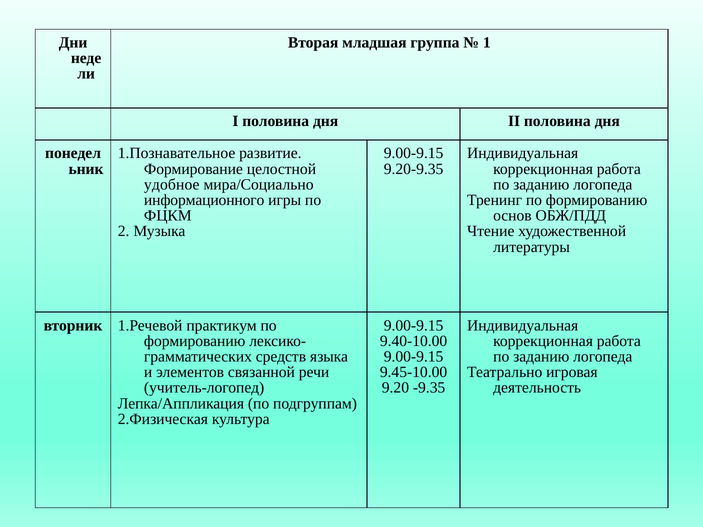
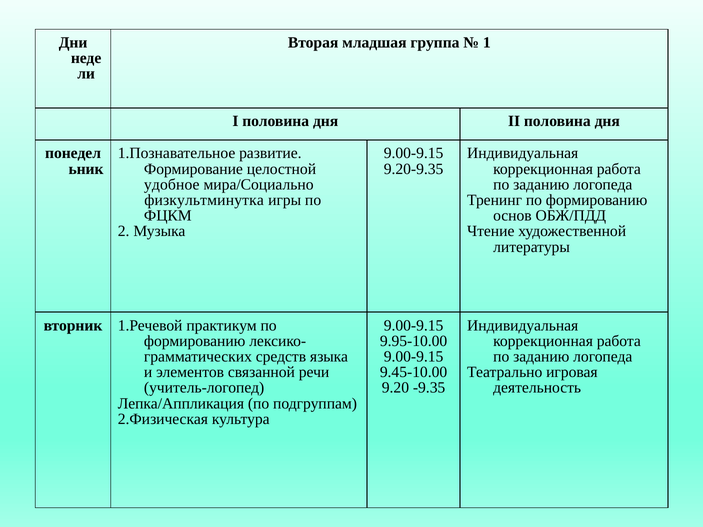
информационного: информационного -> физкультминутка
9.40-10.00: 9.40-10.00 -> 9.95-10.00
